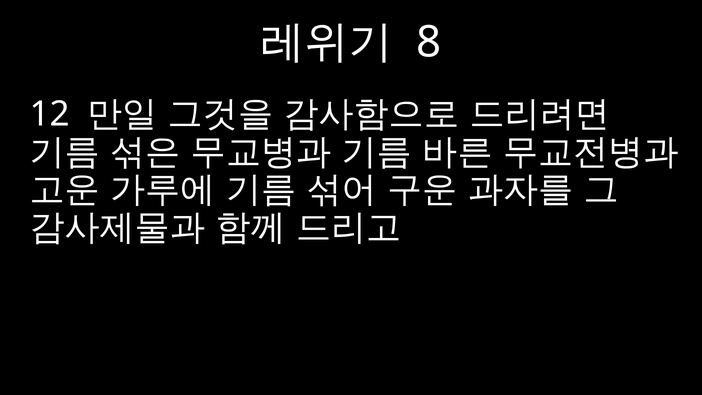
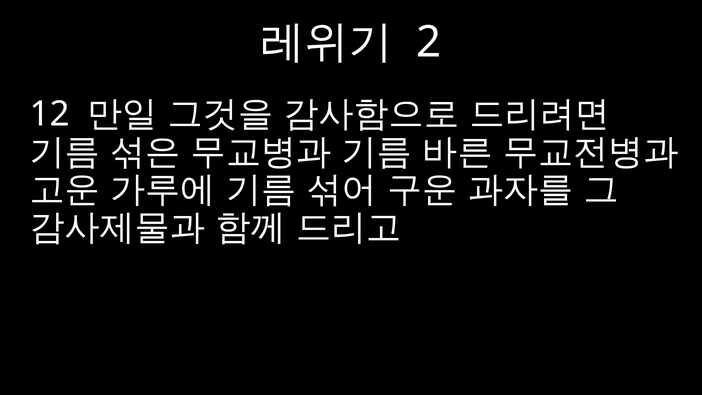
8: 8 -> 2
